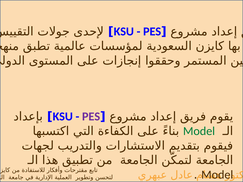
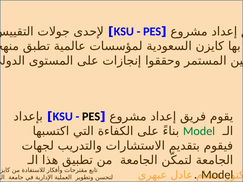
PES at (91, 117) colour: purple -> black
